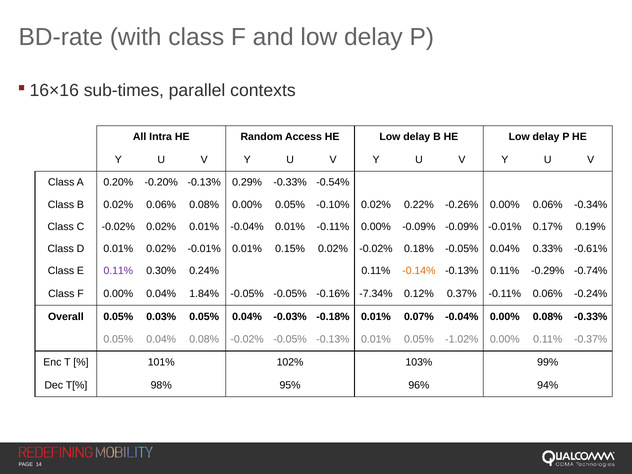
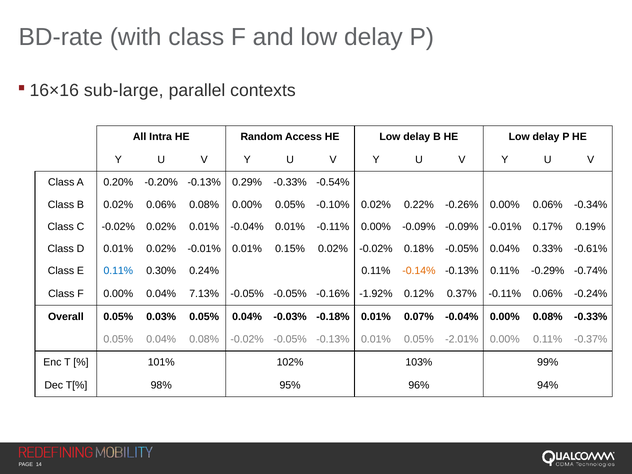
sub-times: sub-times -> sub-large
0.11% at (118, 271) colour: purple -> blue
1.84%: 1.84% -> 7.13%
-7.34%: -7.34% -> -1.92%
-1.02%: -1.02% -> -2.01%
